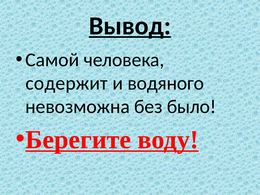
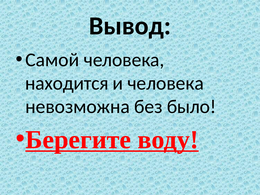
Вывод underline: present -> none
содержит: содержит -> находится
и водяного: водяного -> человека
